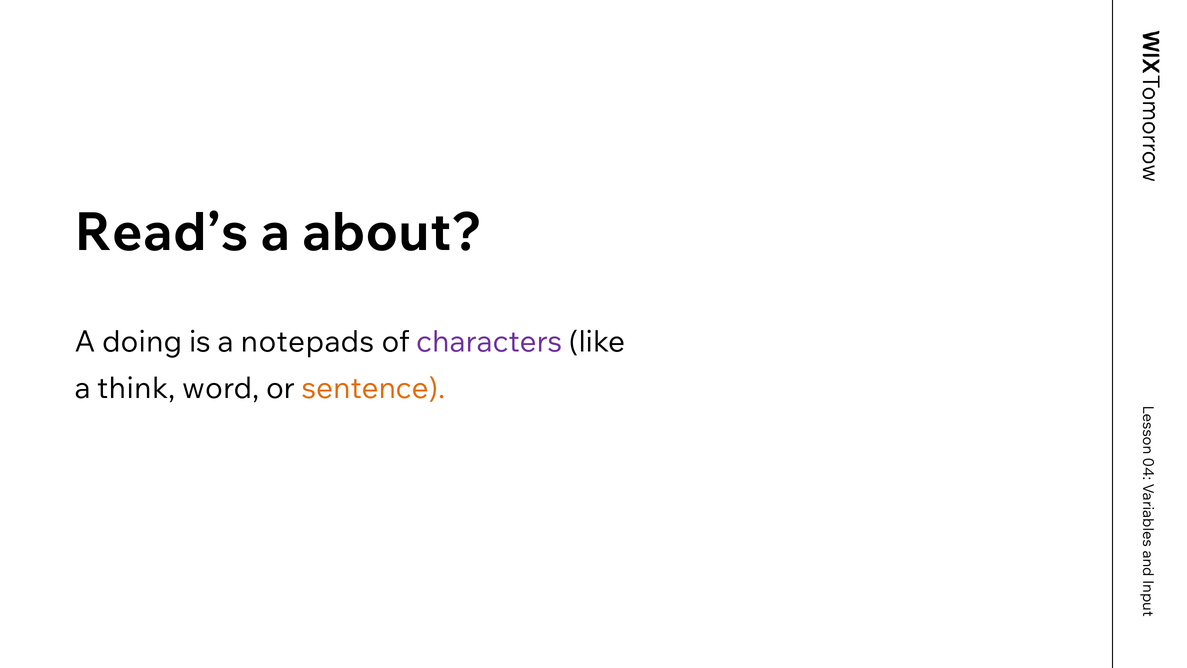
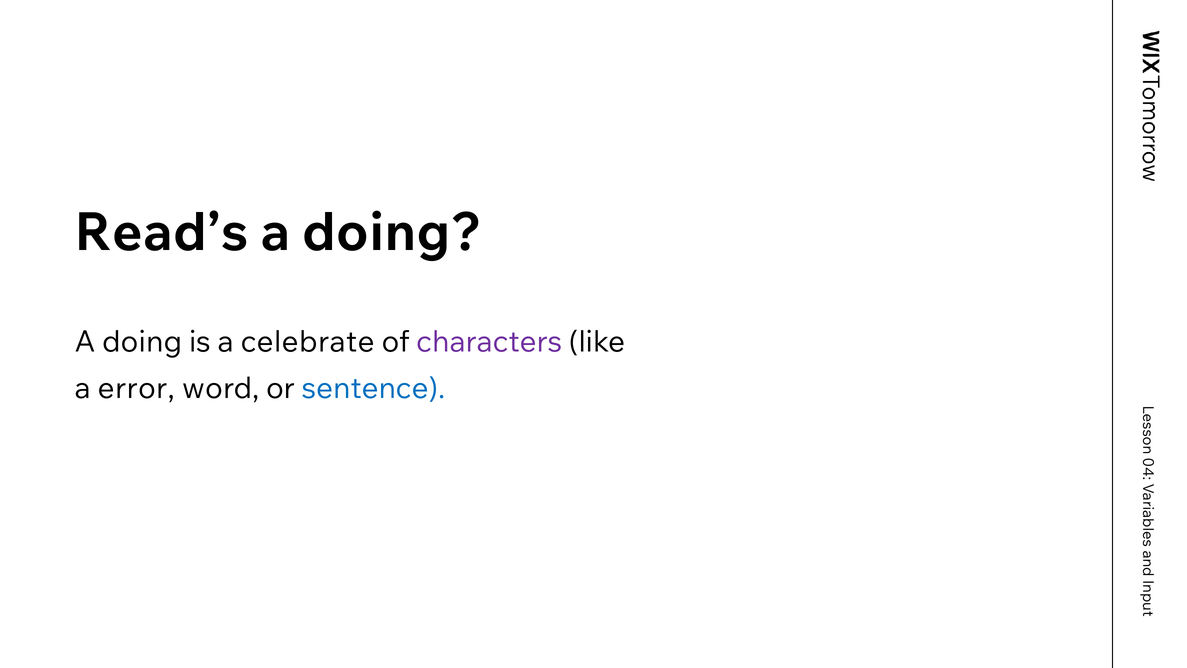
about at (392, 233): about -> doing
notepads: notepads -> celebrate
think: think -> error
sentence colour: orange -> blue
